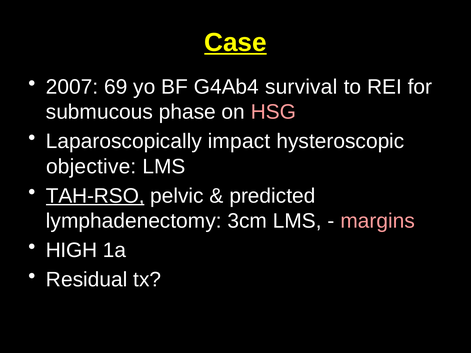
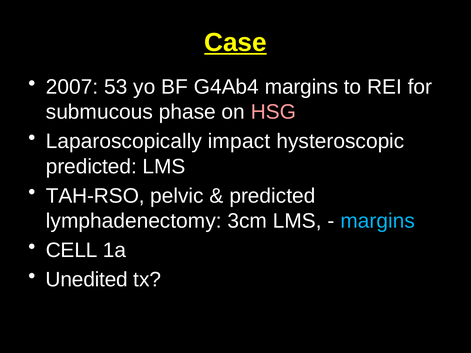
69: 69 -> 53
G4Ab4 survival: survival -> margins
objective at (91, 167): objective -> predicted
TAH-RSO underline: present -> none
margins at (378, 221) colour: pink -> light blue
HIGH: HIGH -> CELL
Residual: Residual -> Unedited
